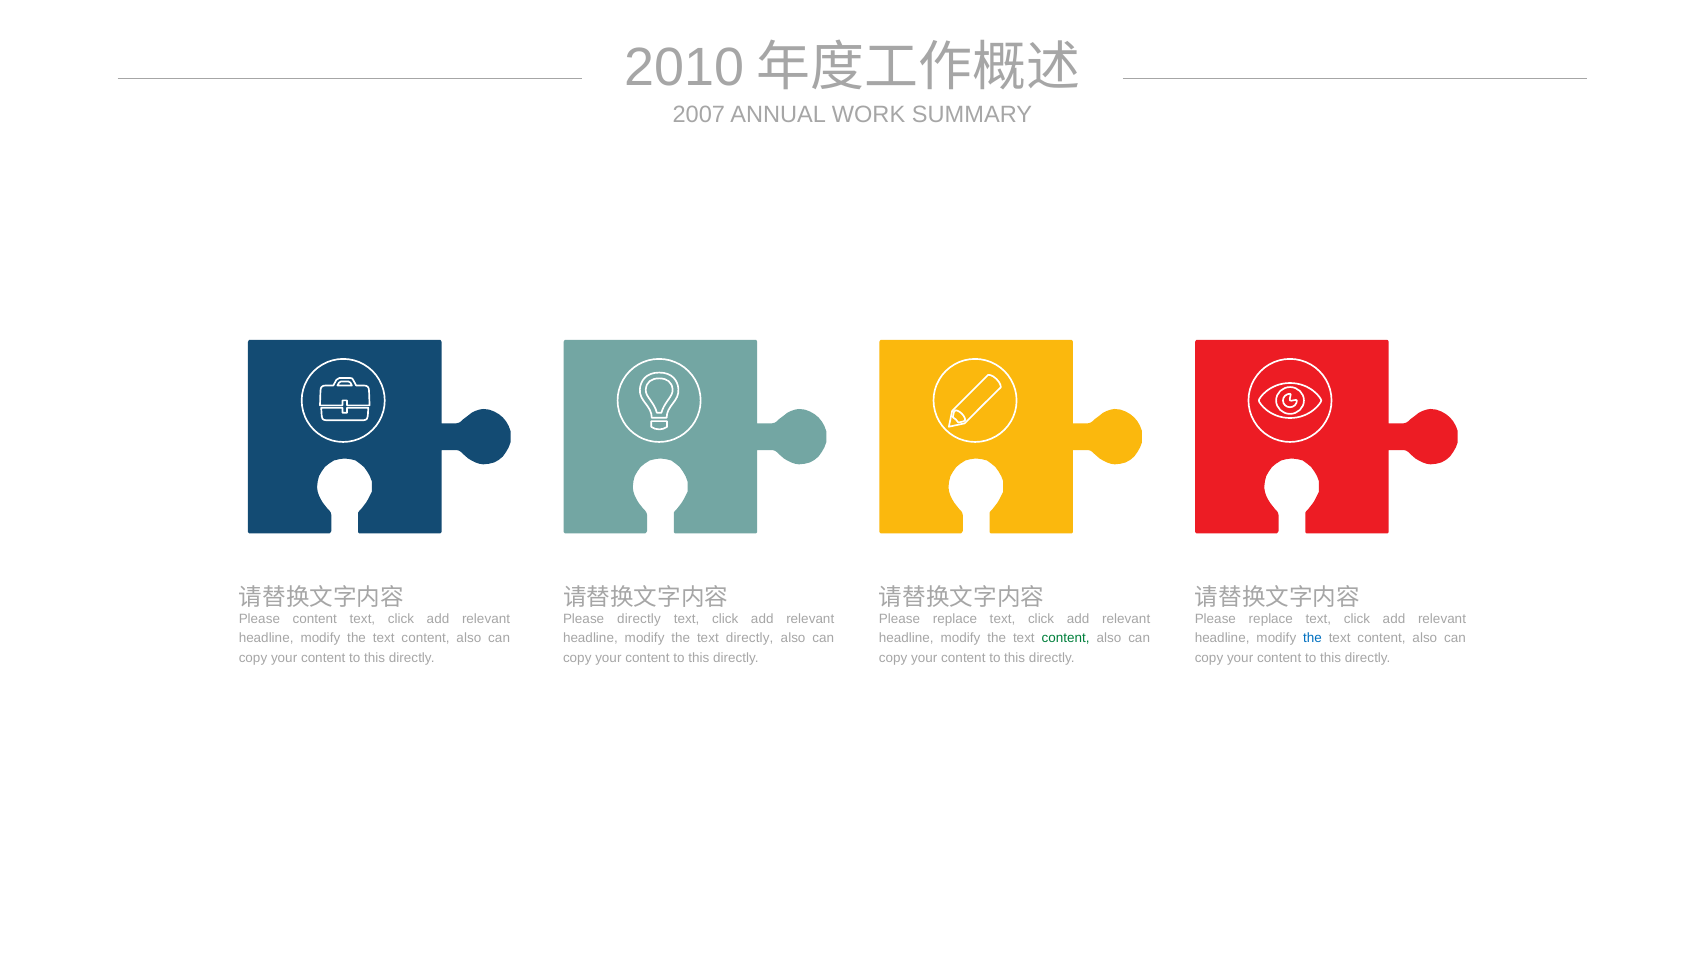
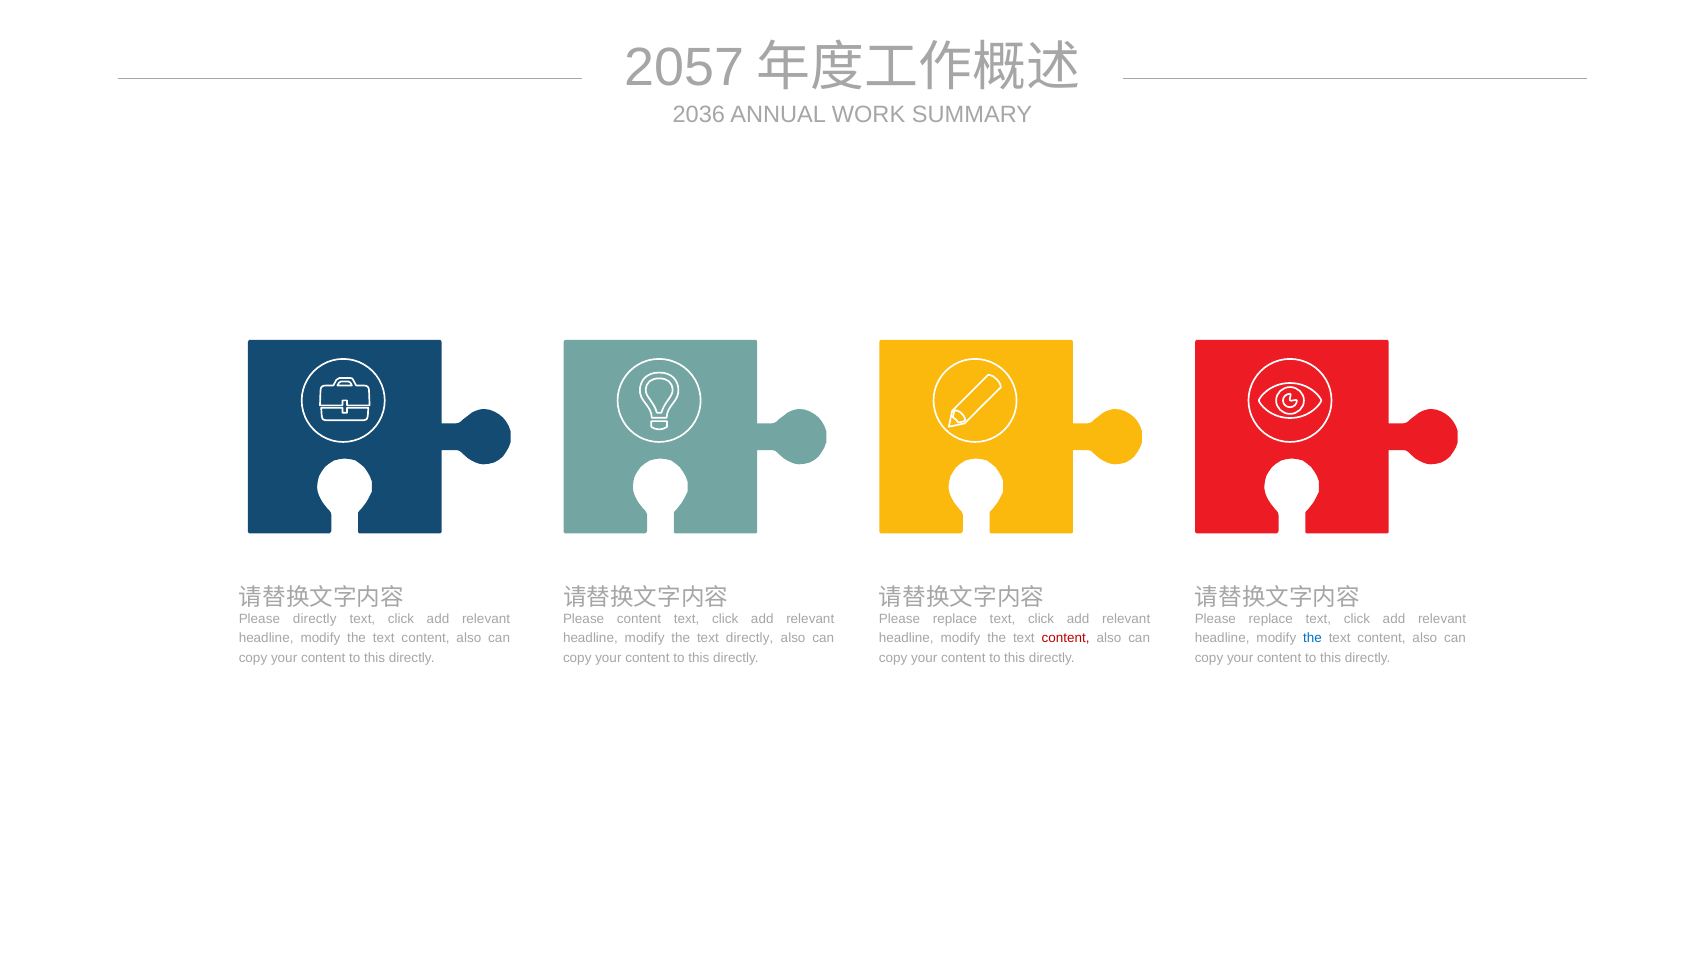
2010: 2010 -> 2057
2007: 2007 -> 2036
Please content: content -> directly
Please directly: directly -> content
content at (1066, 638) colour: green -> red
